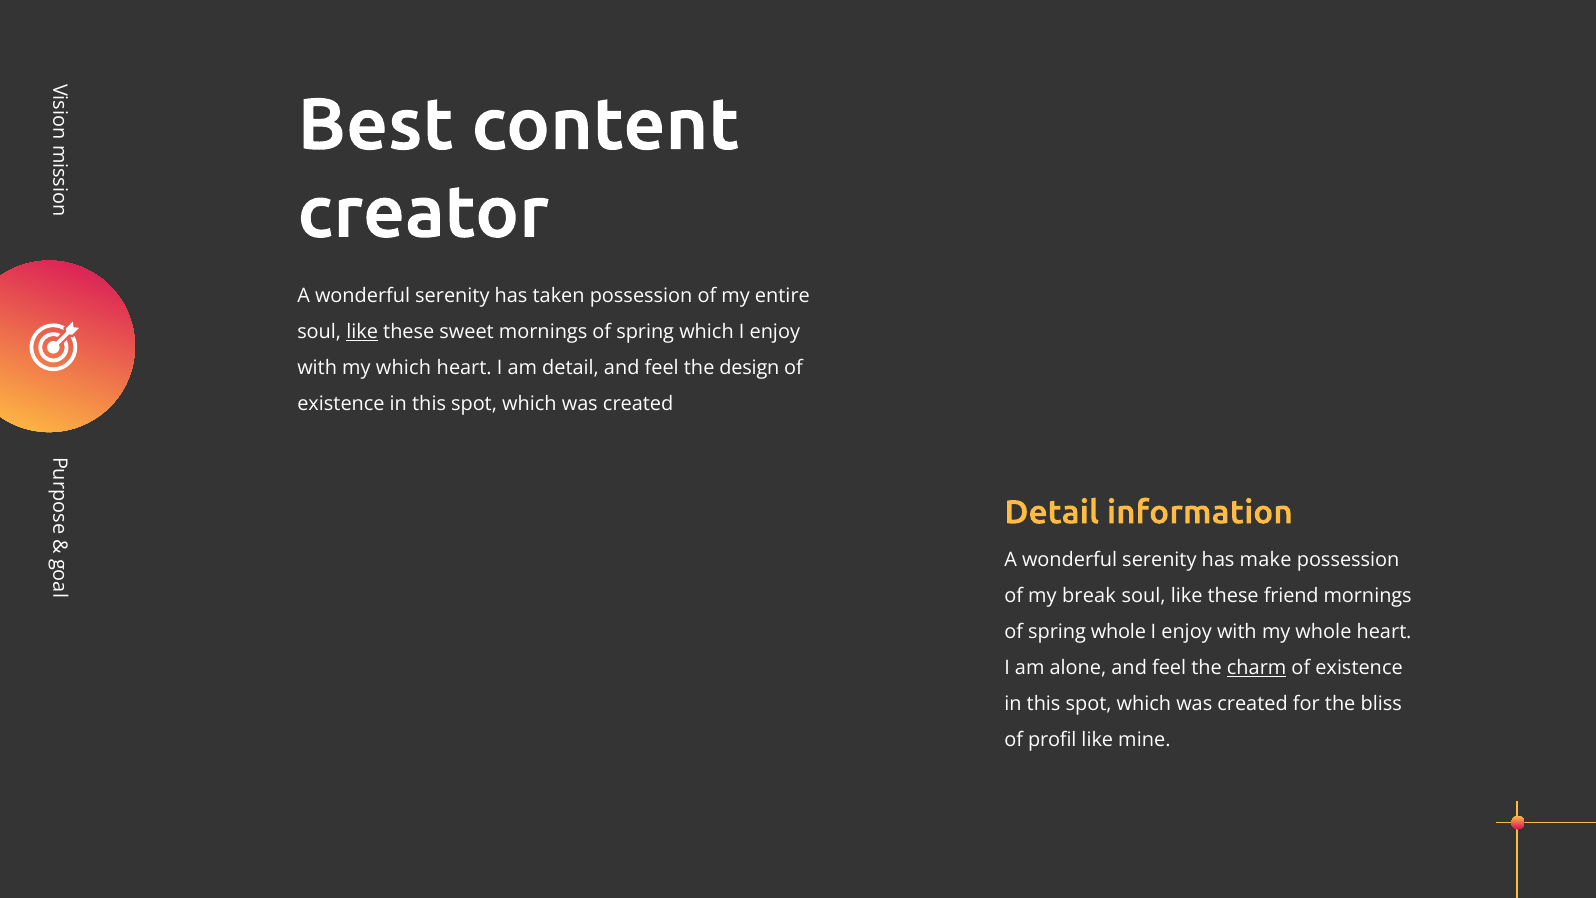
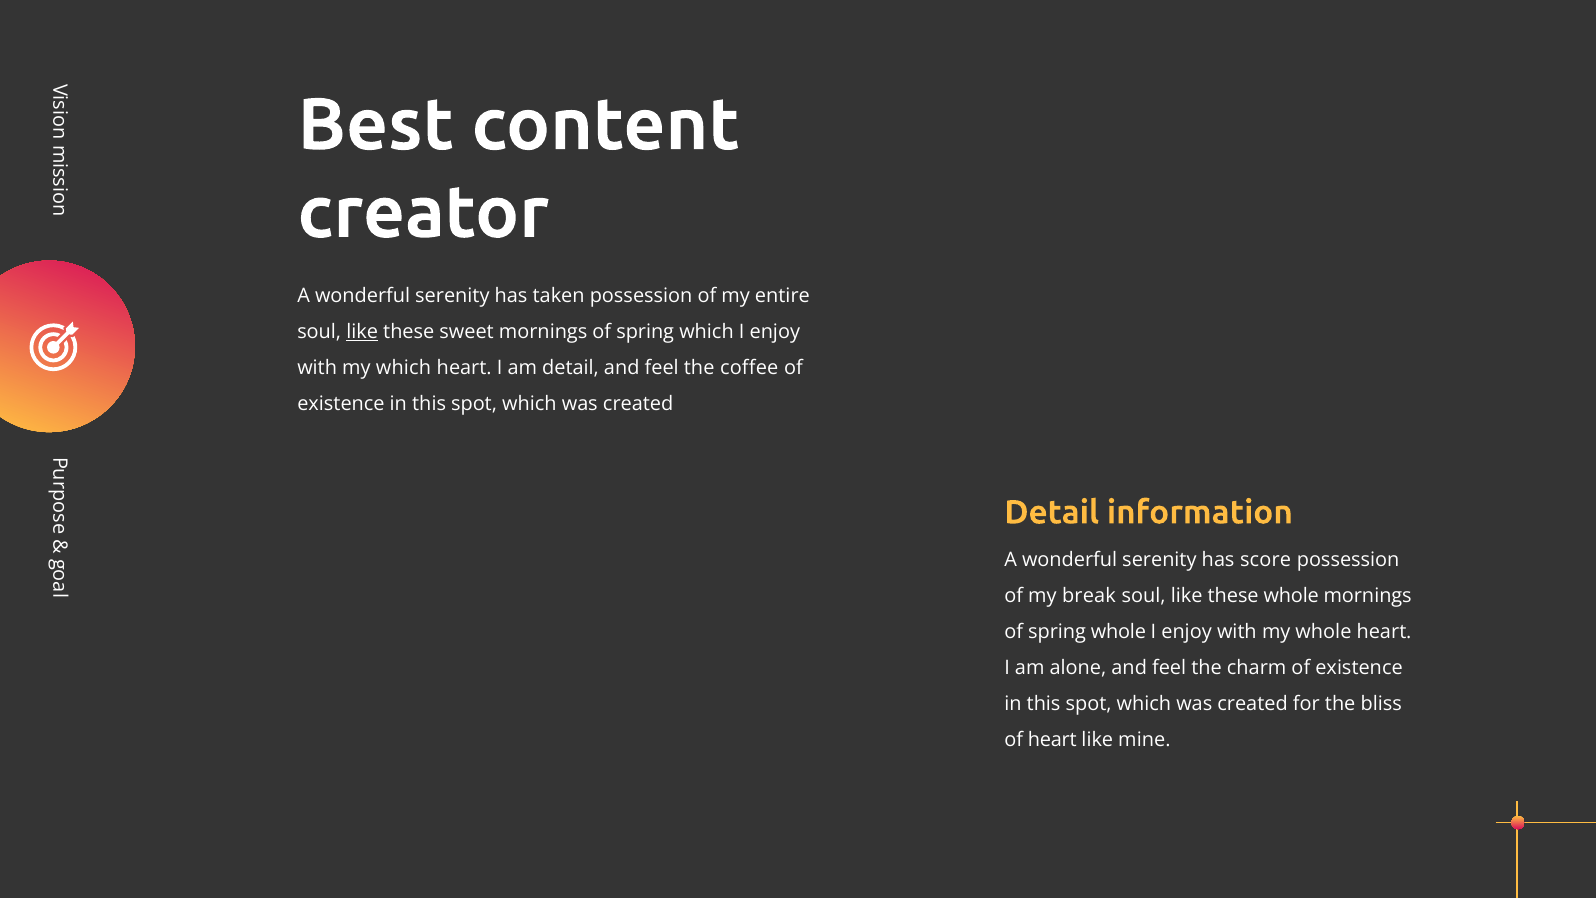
design: design -> coffee
make: make -> score
these friend: friend -> whole
charm underline: present -> none
of profil: profil -> heart
